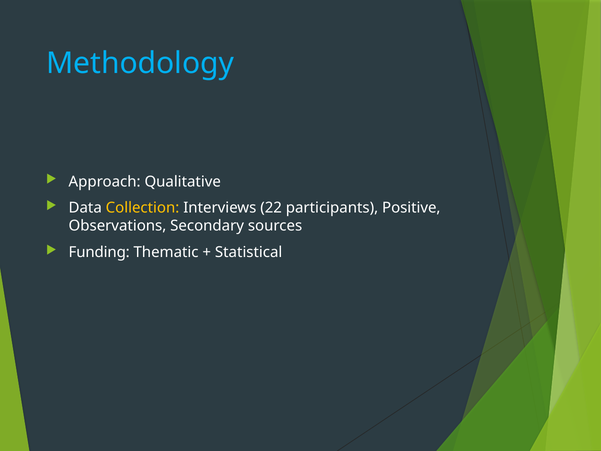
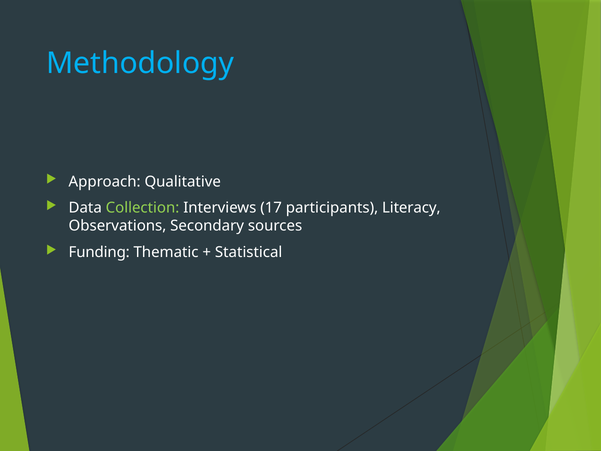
Collection colour: yellow -> light green
22: 22 -> 17
Positive: Positive -> Literacy
